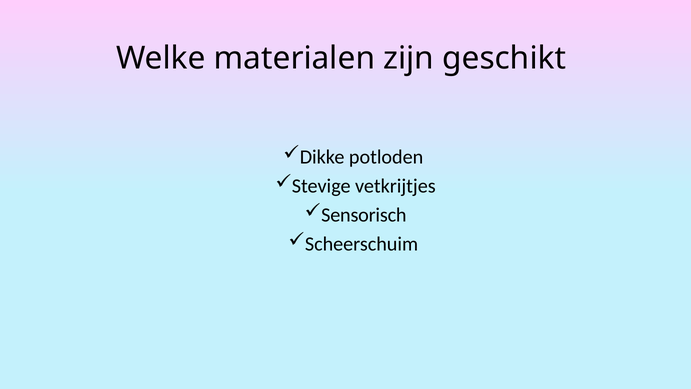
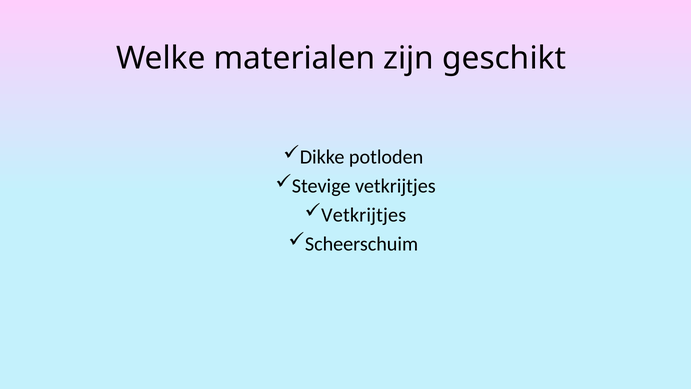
Sensorisch at (364, 215): Sensorisch -> Vetkrijtjes
